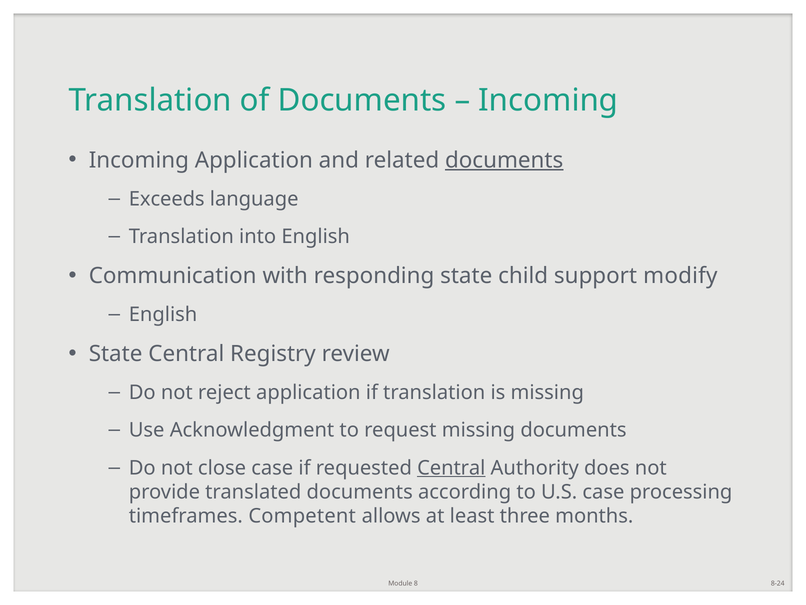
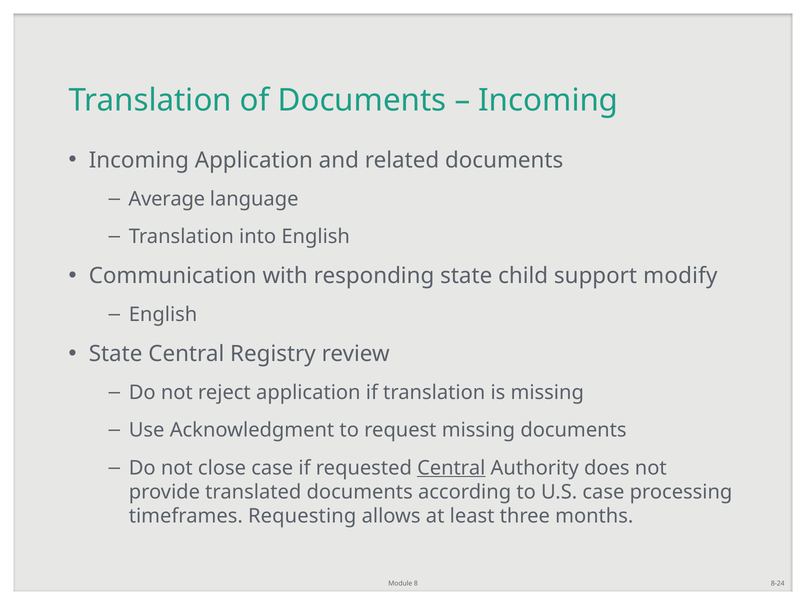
documents at (504, 160) underline: present -> none
Exceeds: Exceeds -> Average
Competent: Competent -> Requesting
